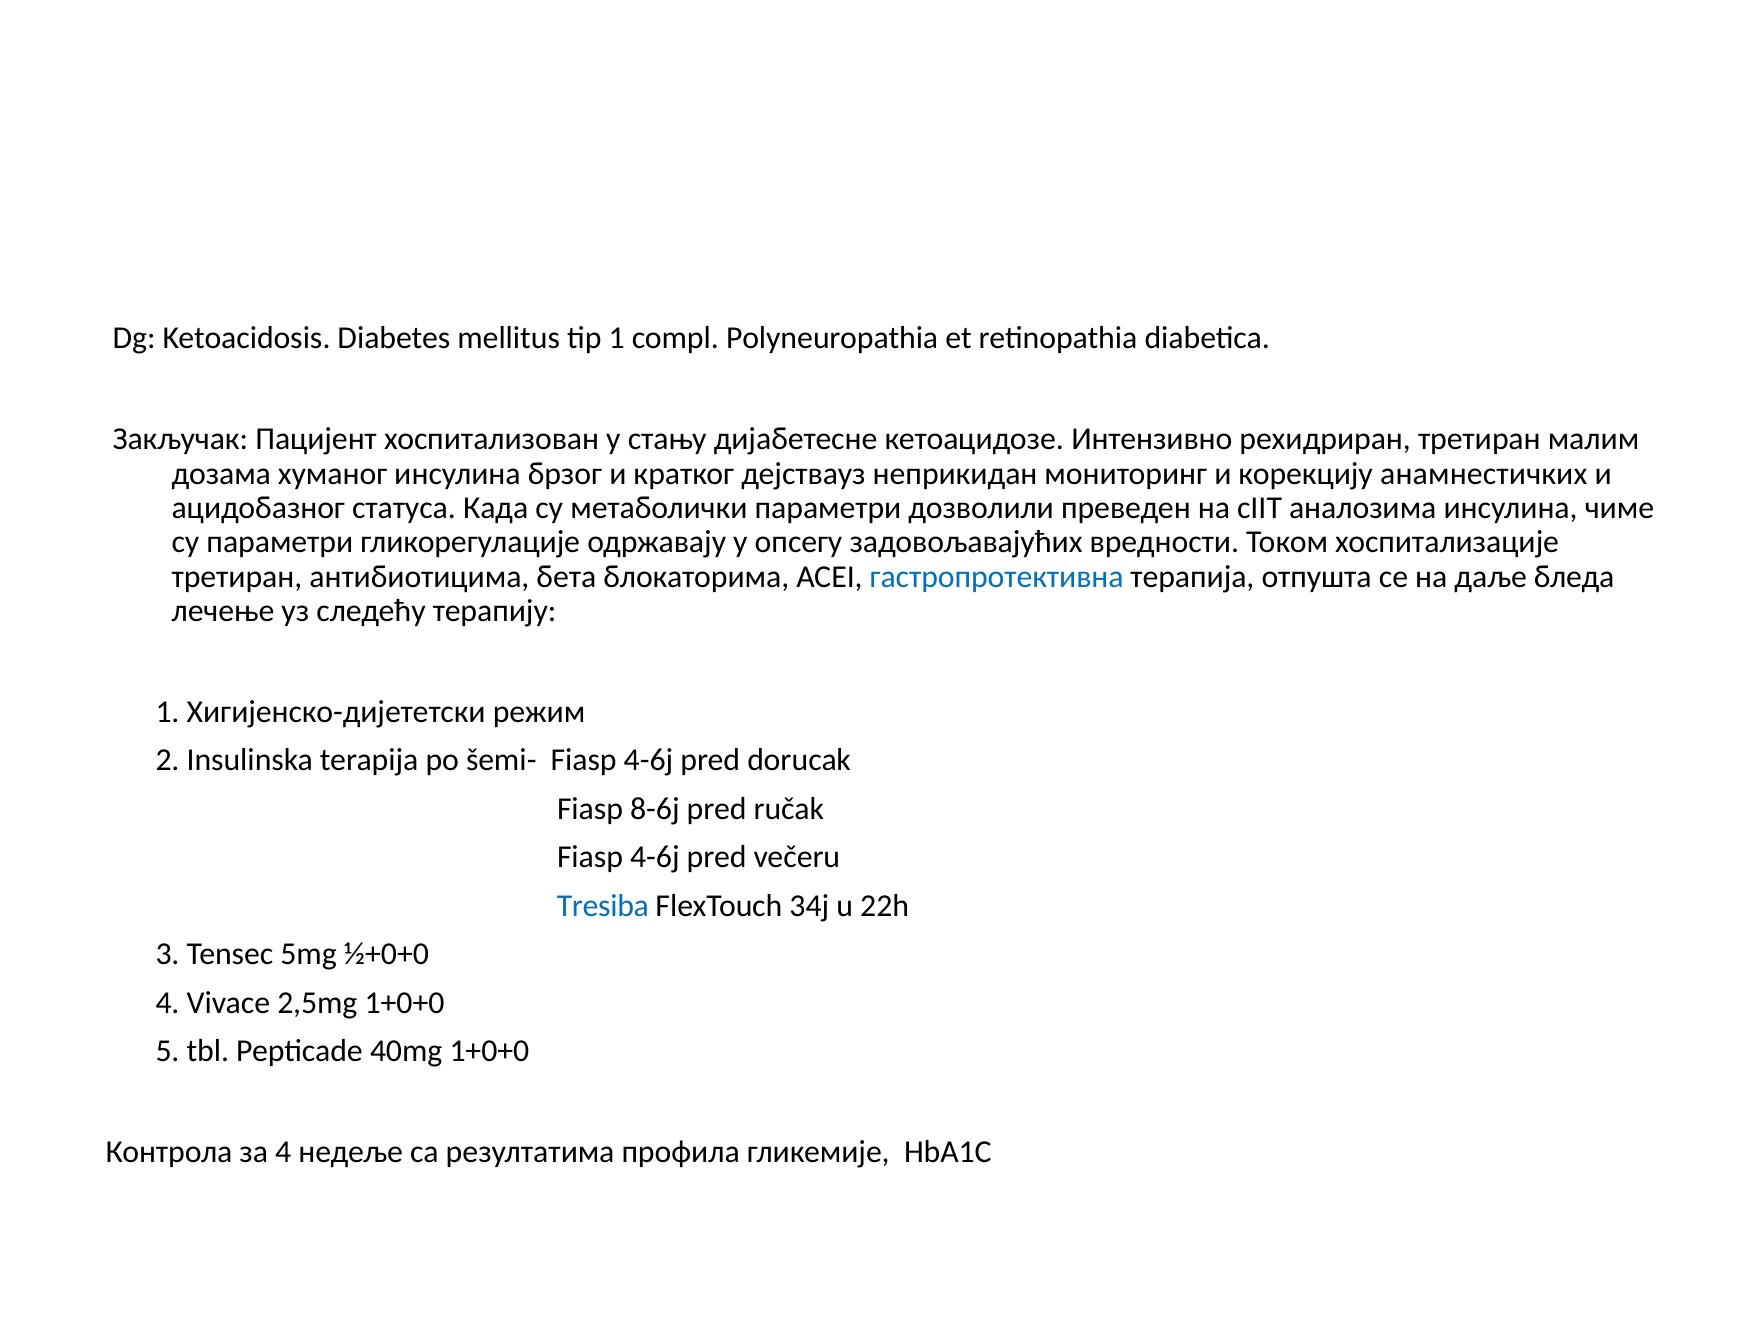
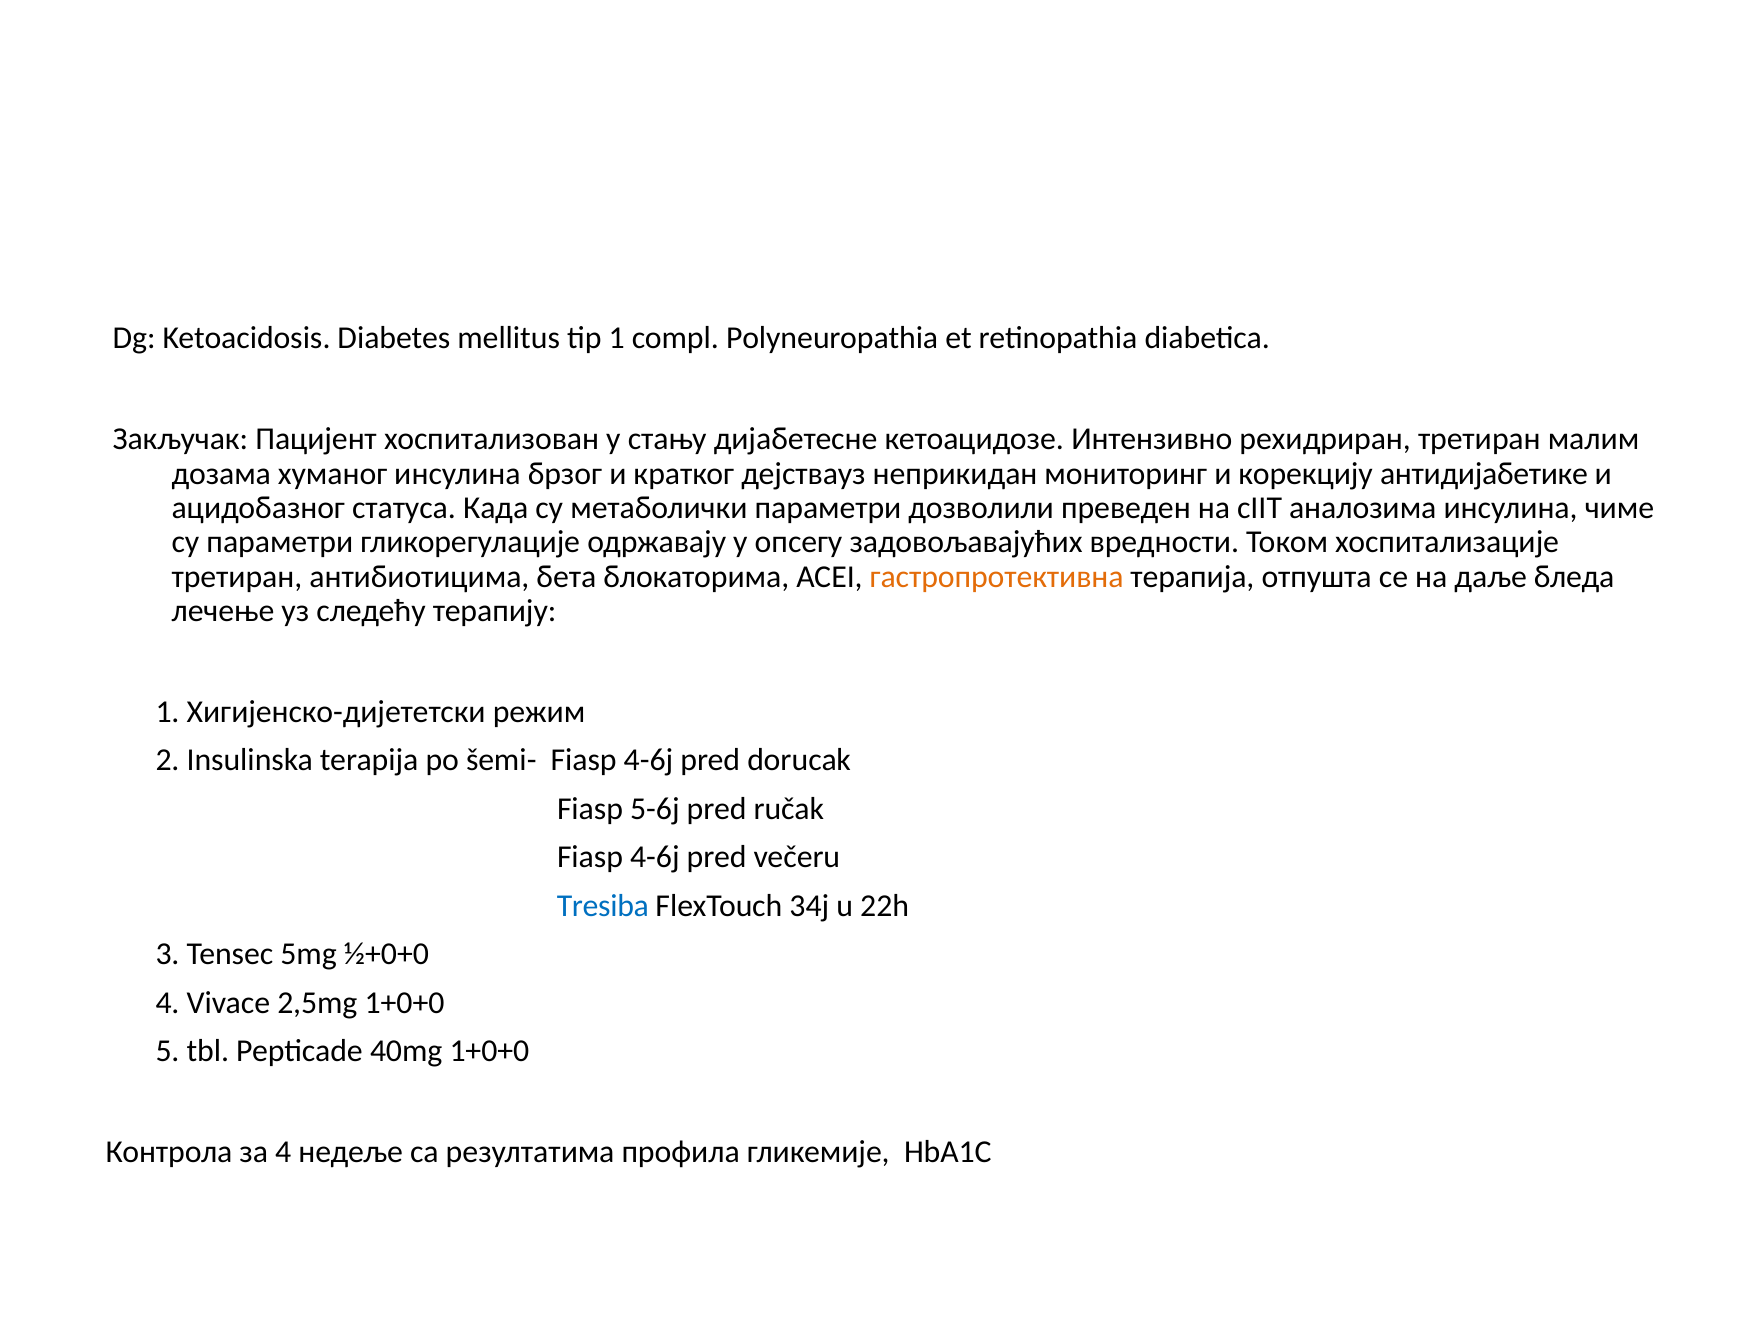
анамнестичких: анамнестичких -> антидијабетике
гастропротективна colour: blue -> orange
8-6j: 8-6j -> 5-6j
